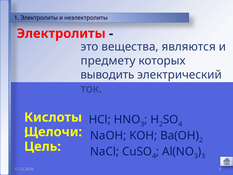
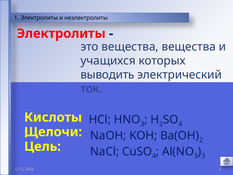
вещества являются: являются -> вещества
предмету: предмету -> учащихся
